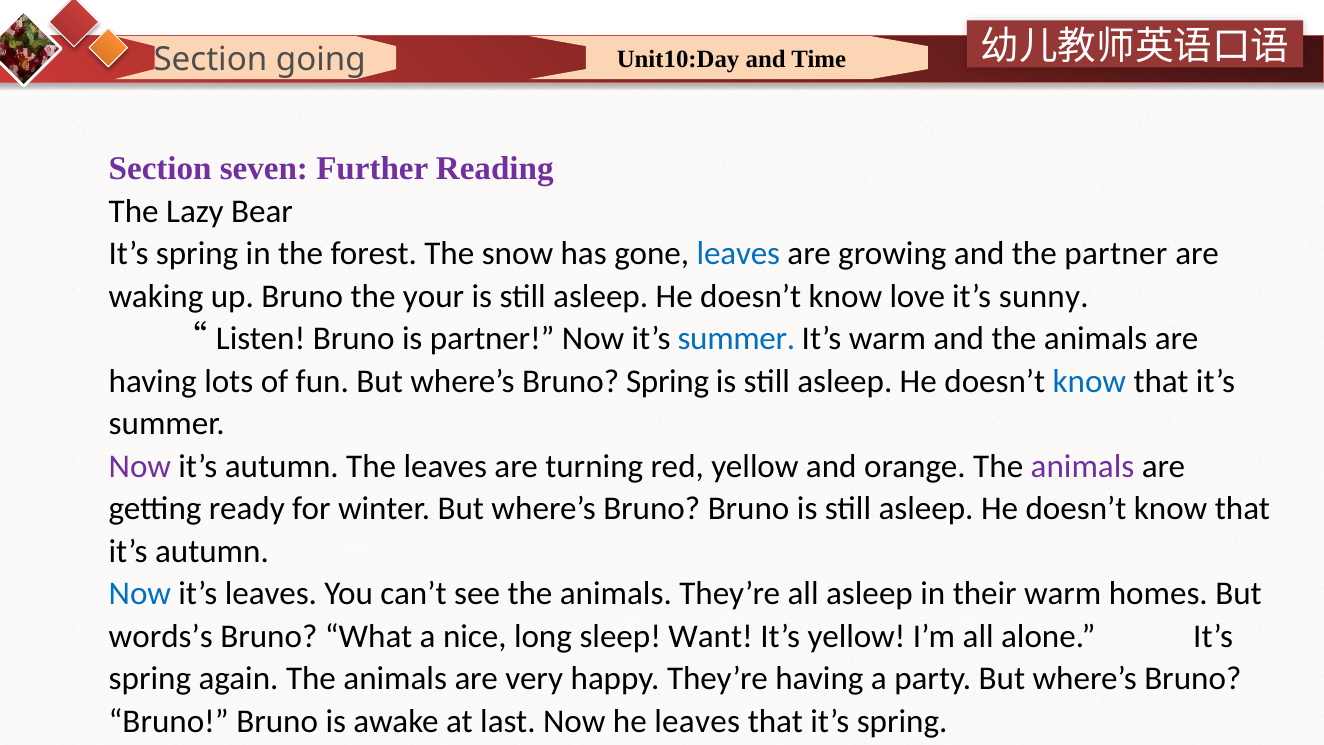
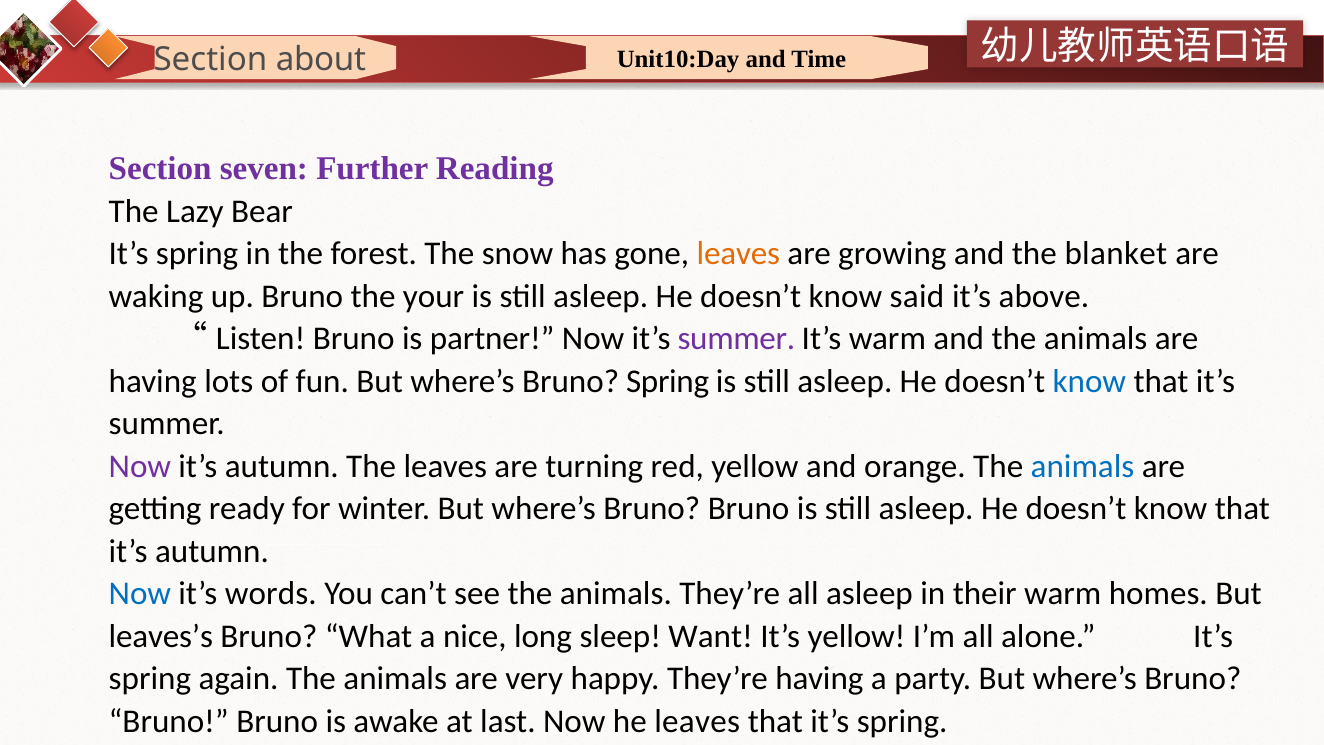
going: going -> about
leaves at (738, 254) colour: blue -> orange
the partner: partner -> blanket
love: love -> said
sunny: sunny -> above
summer at (736, 339) colour: blue -> purple
animals at (1083, 466) colour: purple -> blue
it’s leaves: leaves -> words
words’s: words’s -> leaves’s
